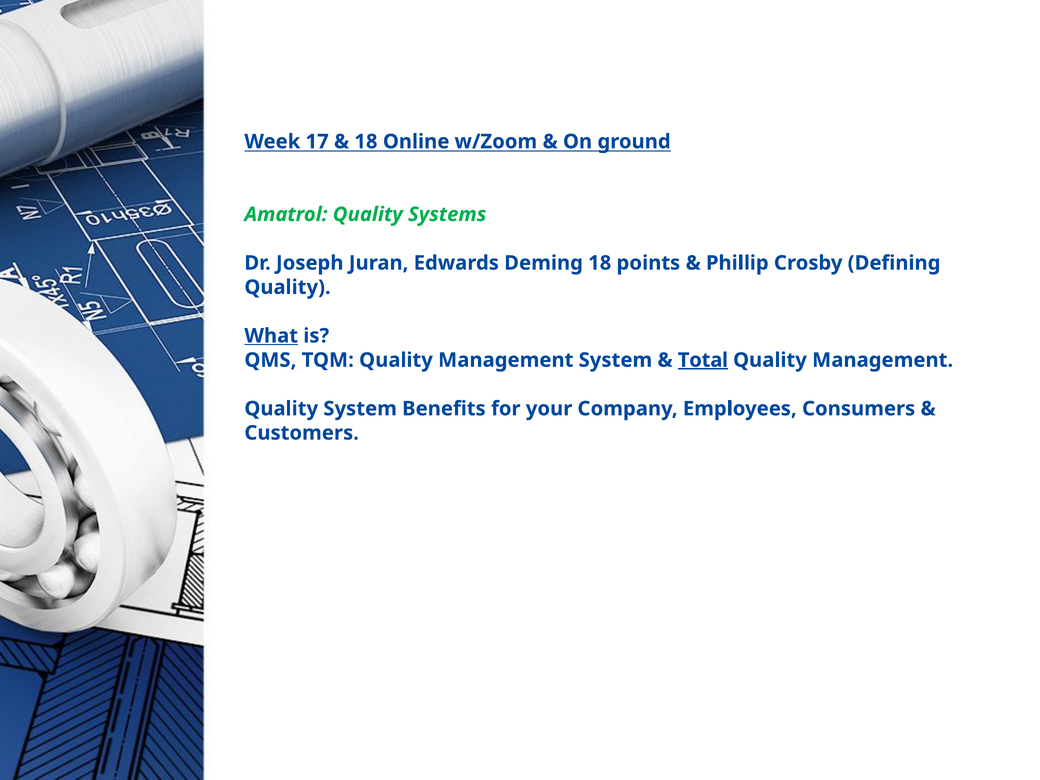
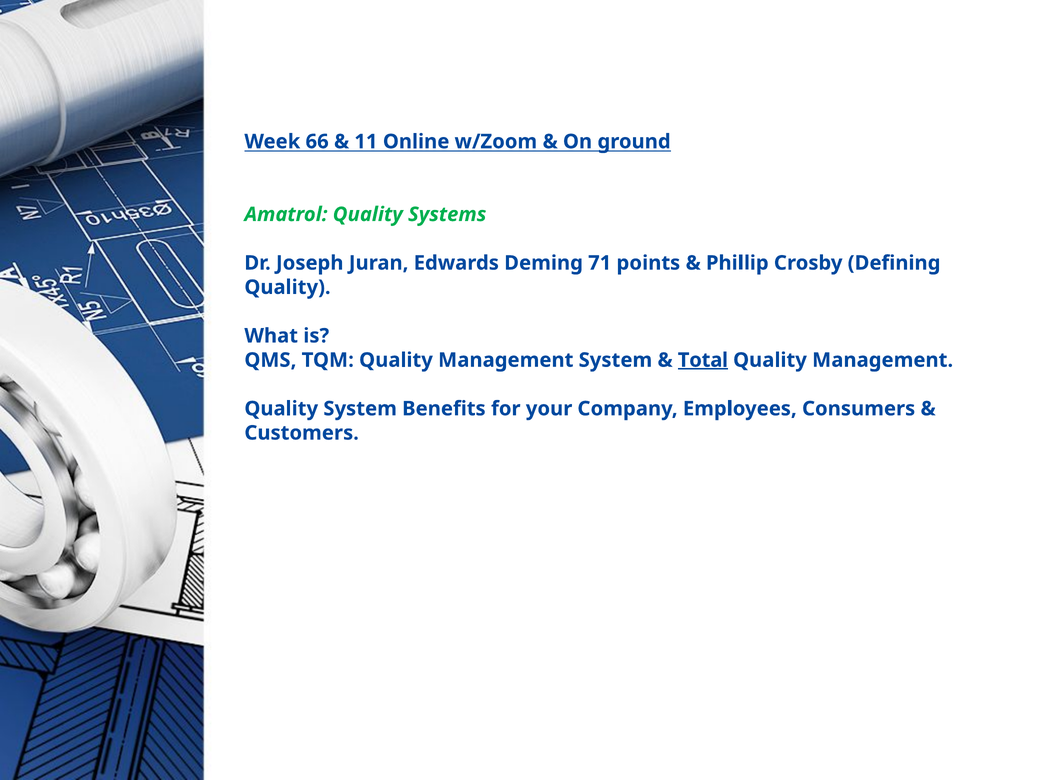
17: 17 -> 66
18 at (366, 142): 18 -> 11
Deming 18: 18 -> 71
What underline: present -> none
